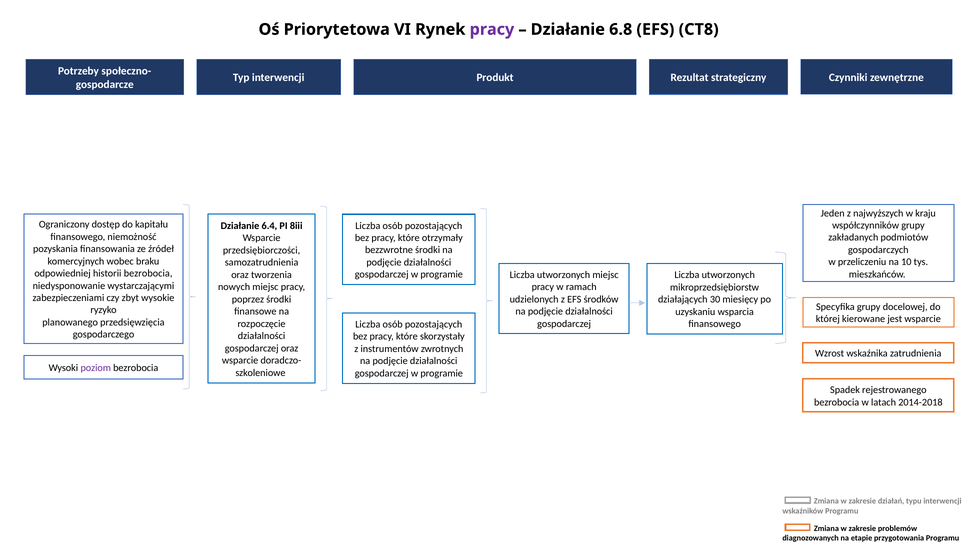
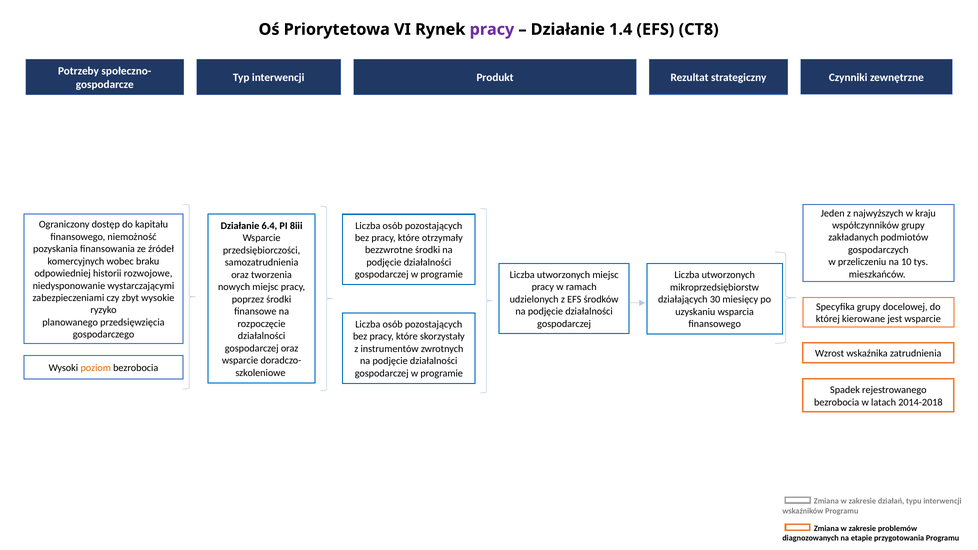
6.8: 6.8 -> 1.4
historii bezrobocia: bezrobocia -> rozwojowe
poziom colour: purple -> orange
